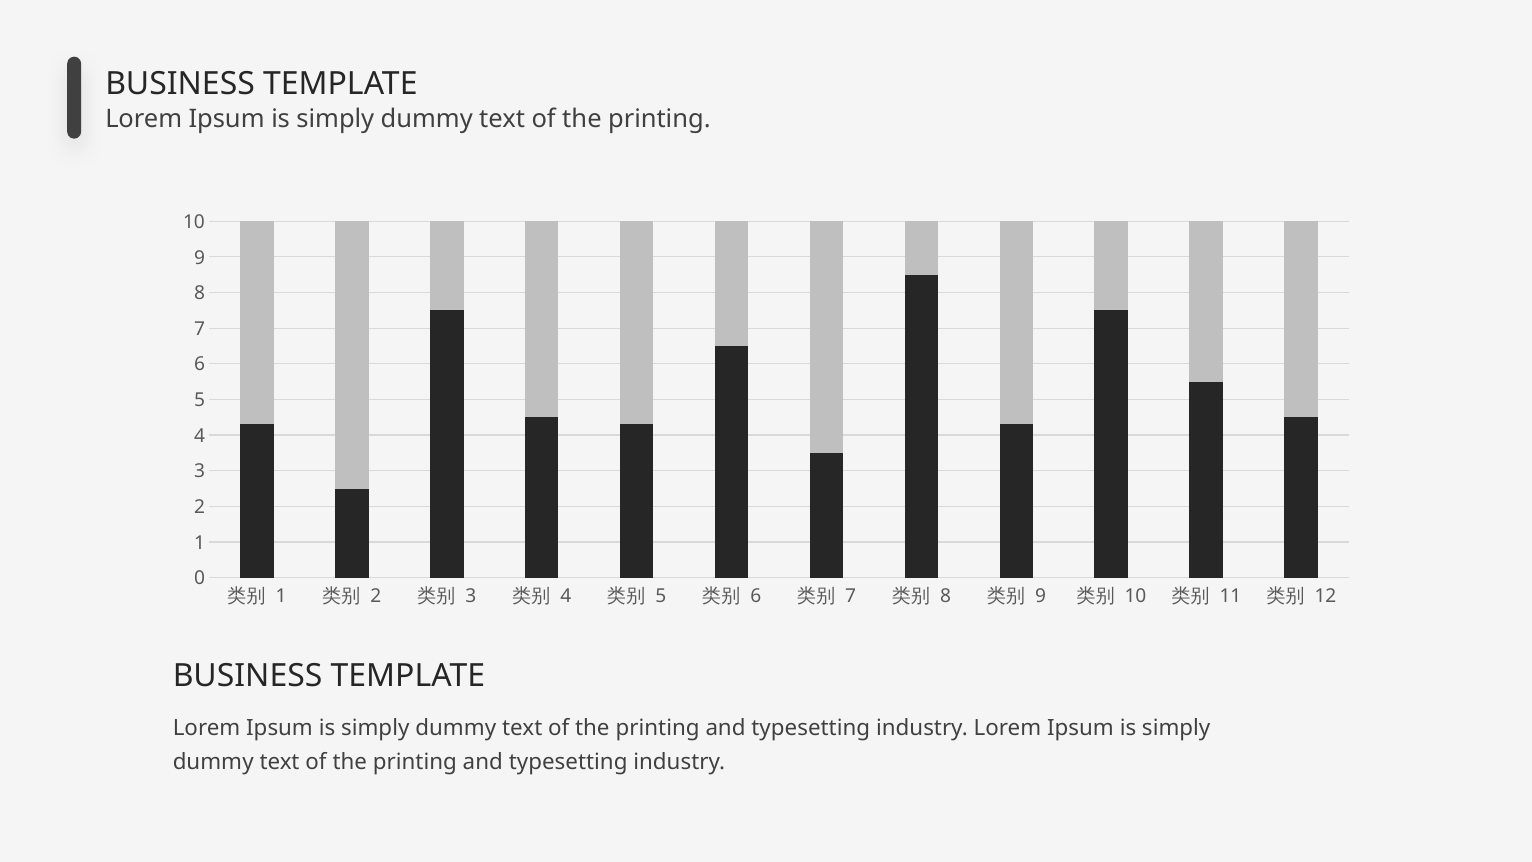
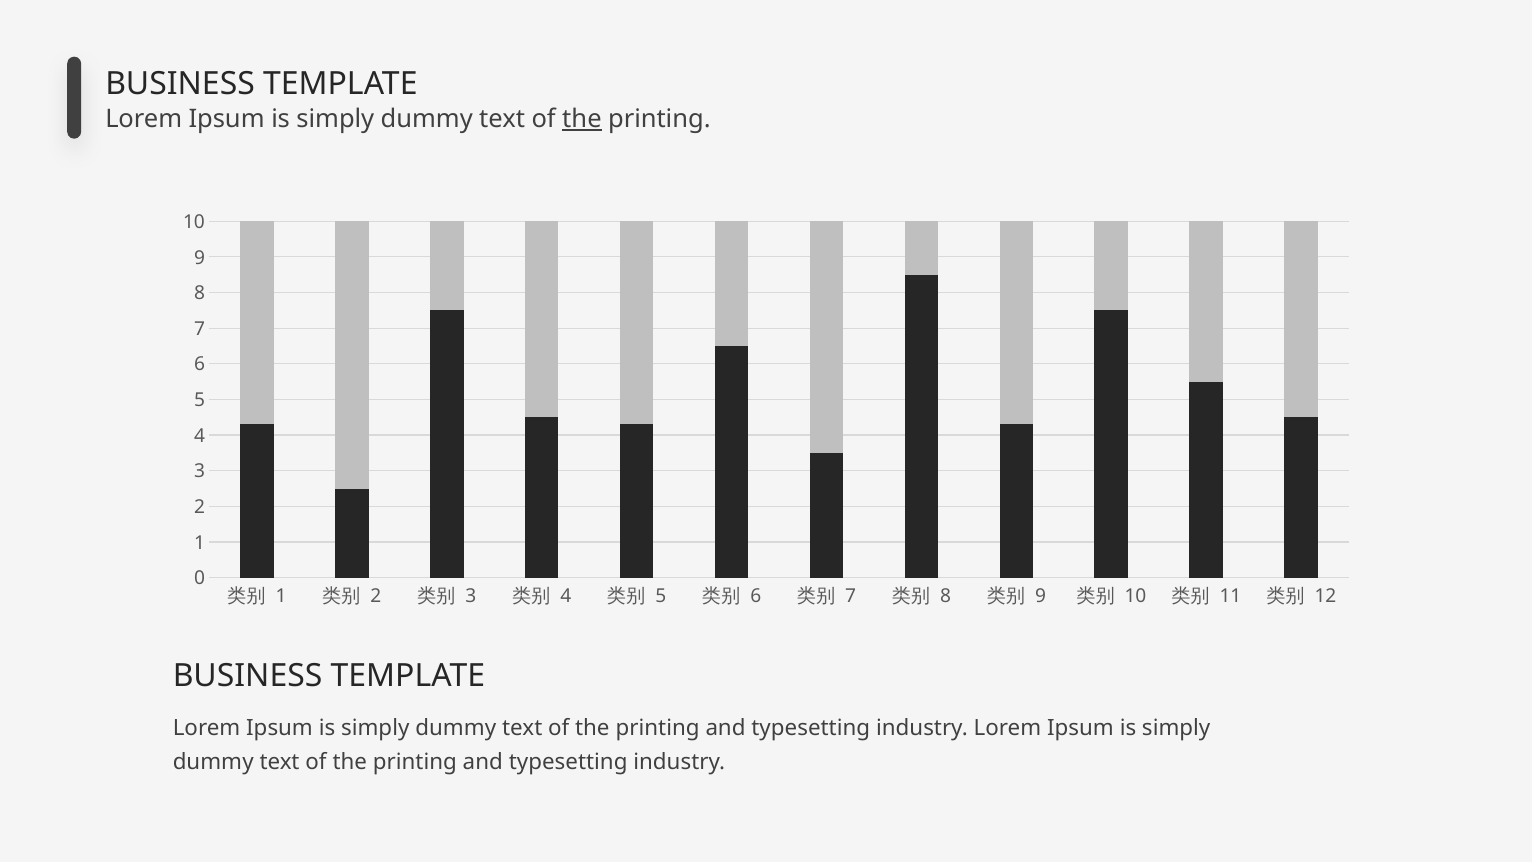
the at (582, 119) underline: none -> present
